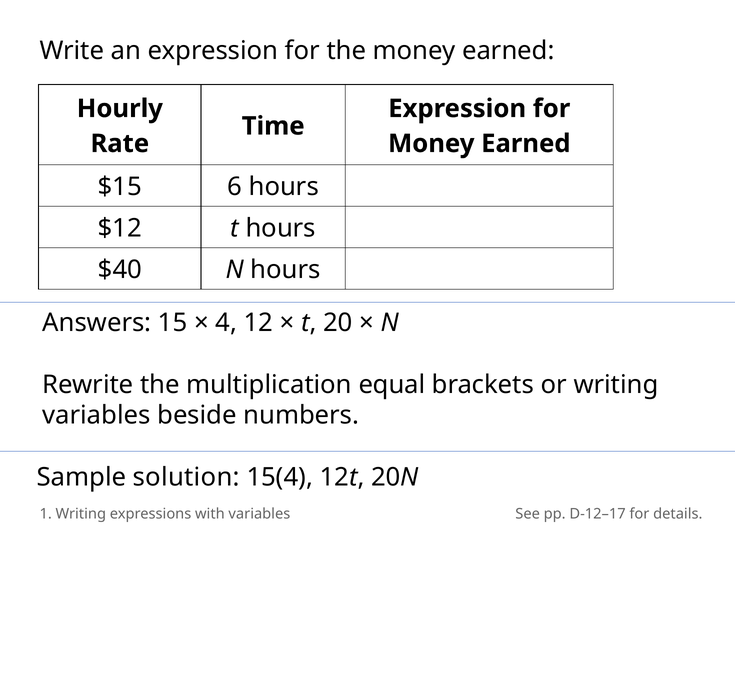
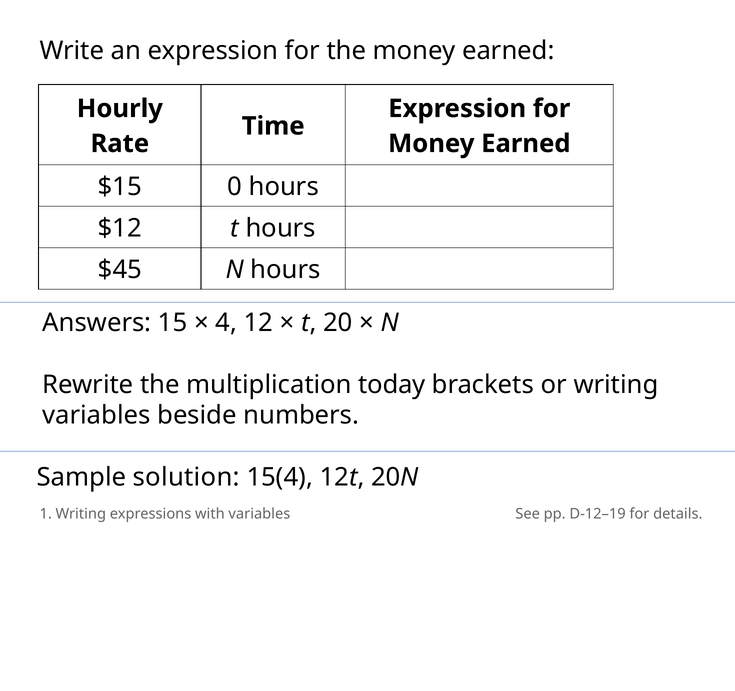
6: 6 -> 0
$40: $40 -> $45
equal: equal -> today
D-12–17: D-12–17 -> D-12–19
